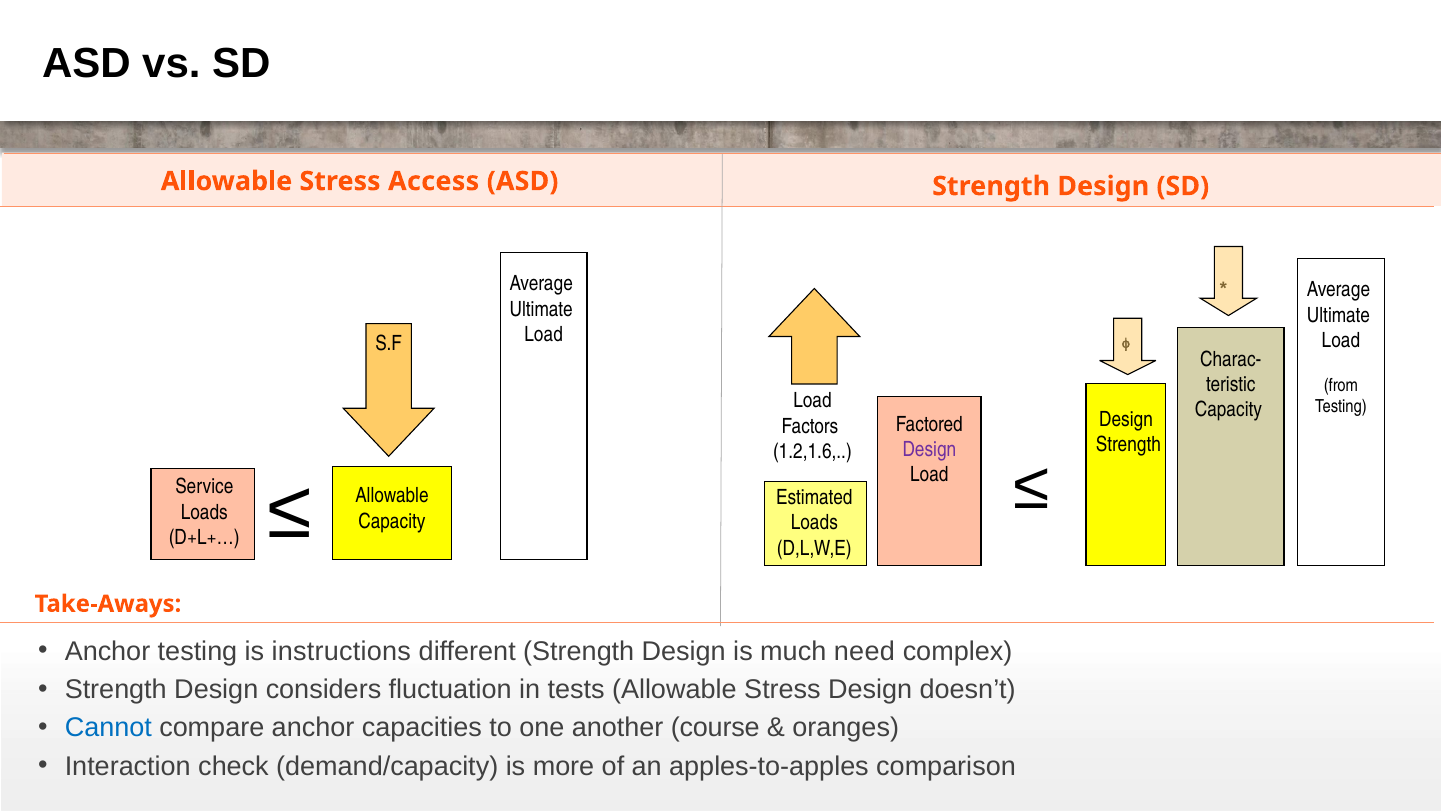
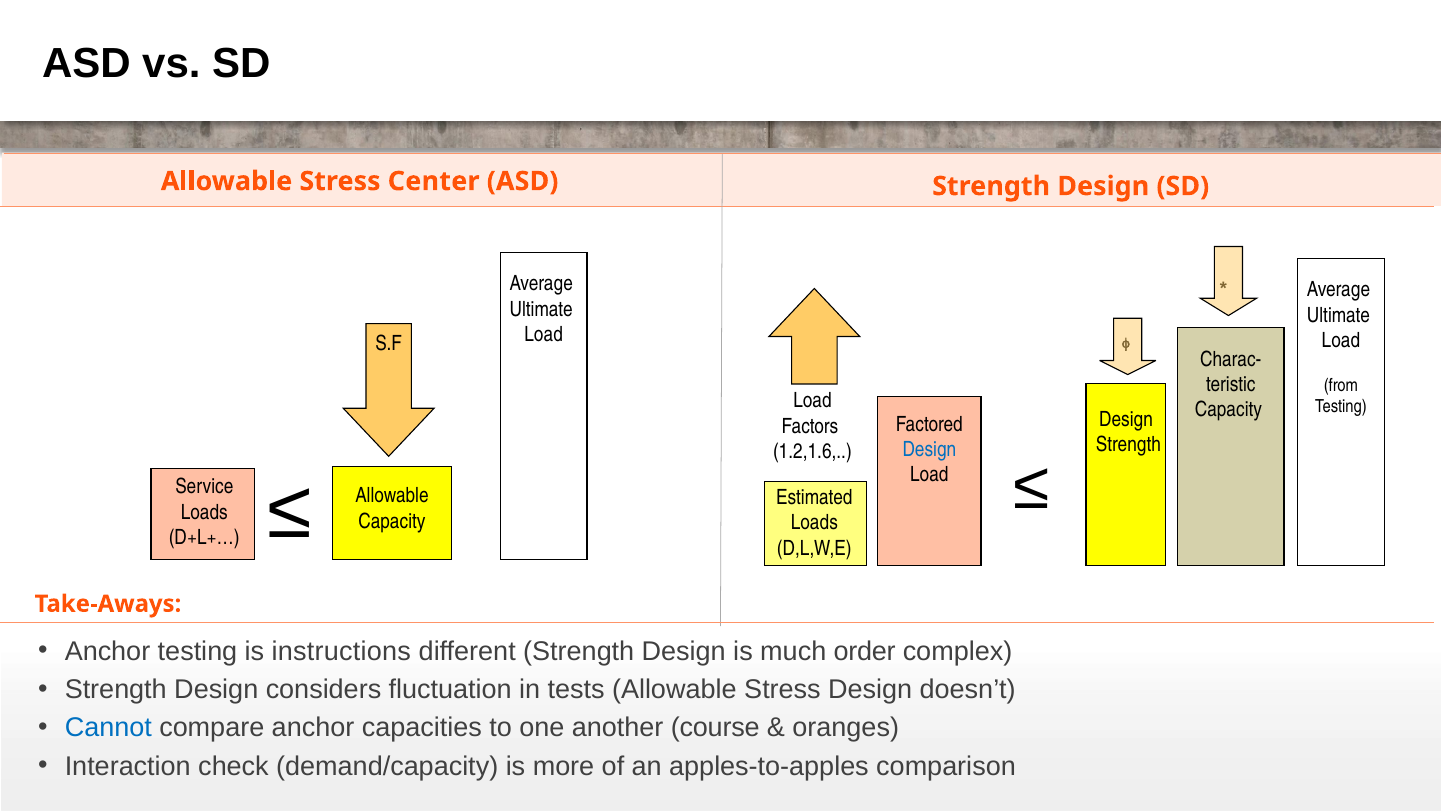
Access: Access -> Center
Design at (929, 449) colour: purple -> blue
need: need -> order
